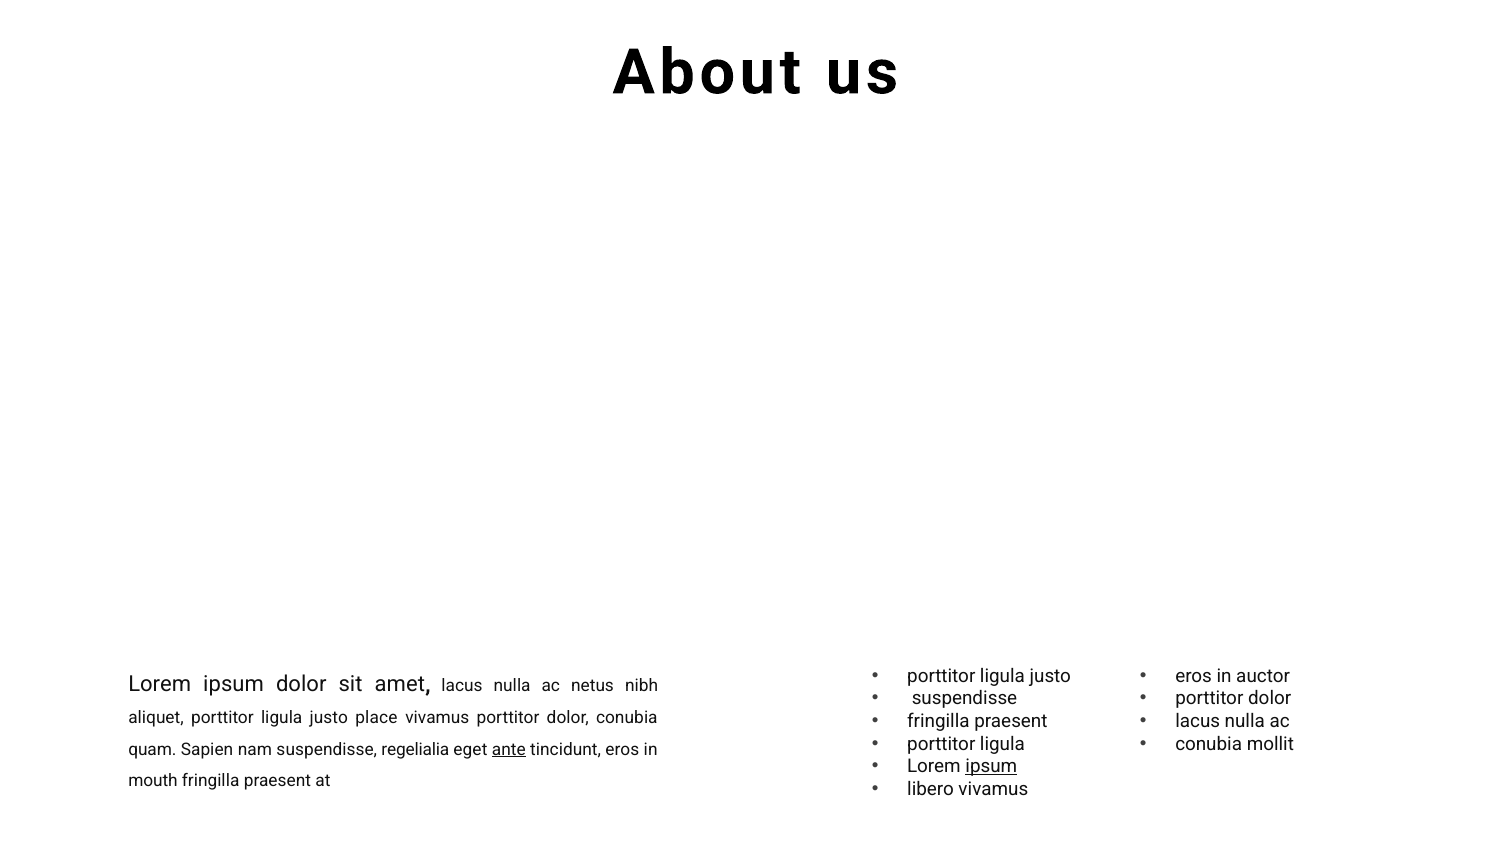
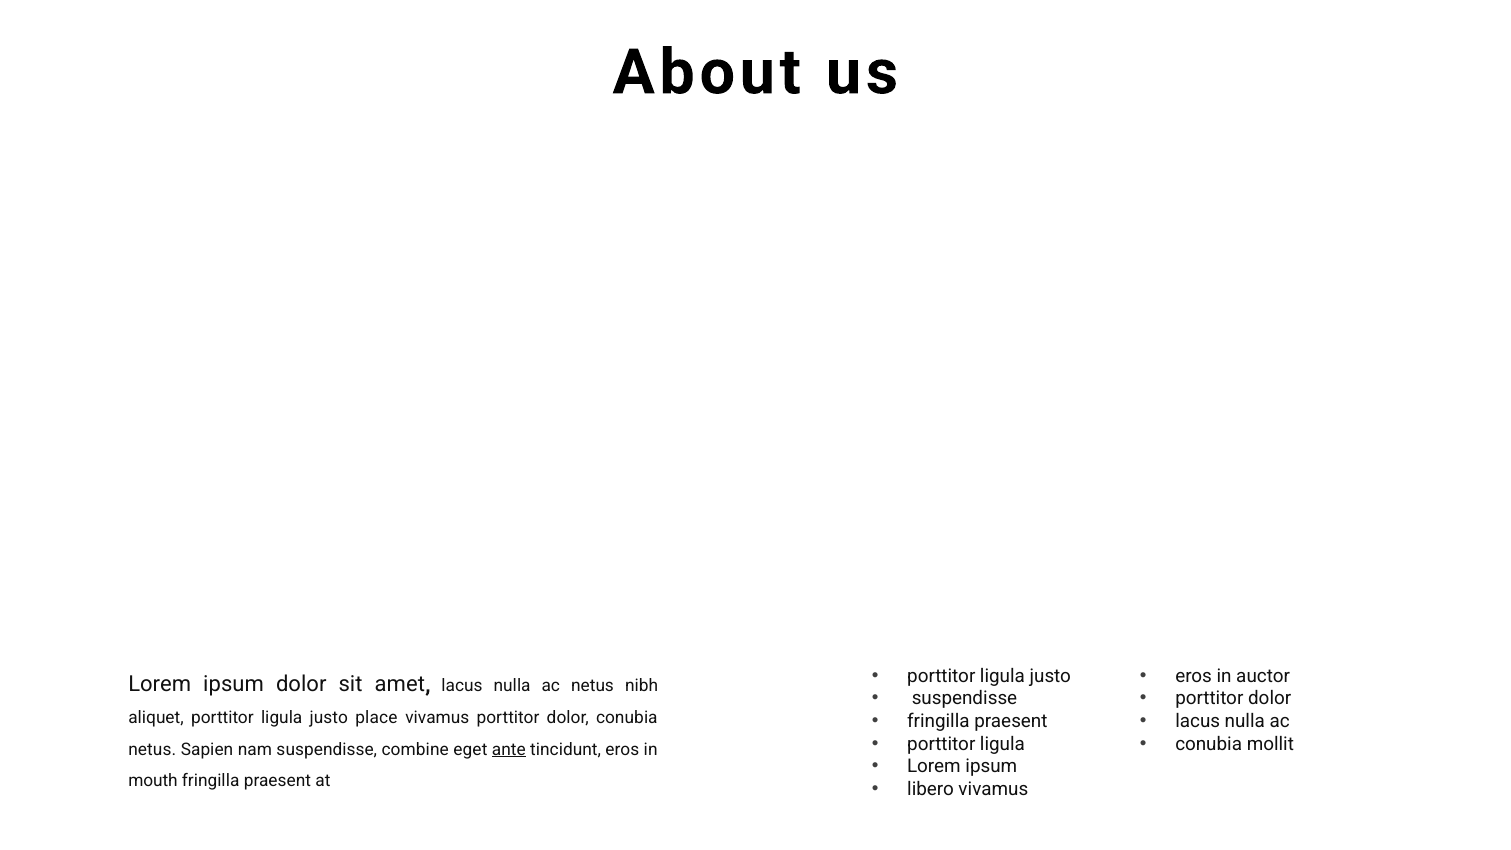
quam at (152, 749): quam -> netus
regelialia: regelialia -> combine
ipsum at (991, 767) underline: present -> none
